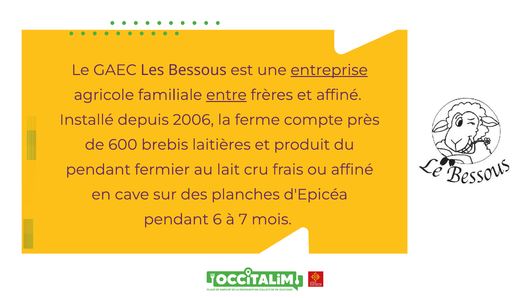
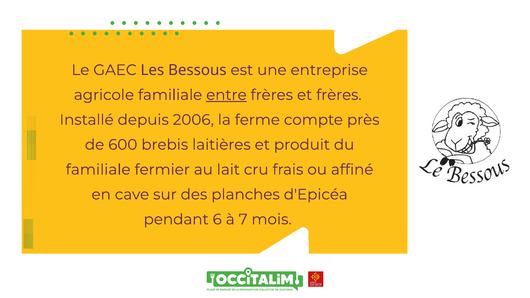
entreprise underline: present -> none
et affiné: affiné -> frères
pendant at (98, 170): pendant -> familiale
